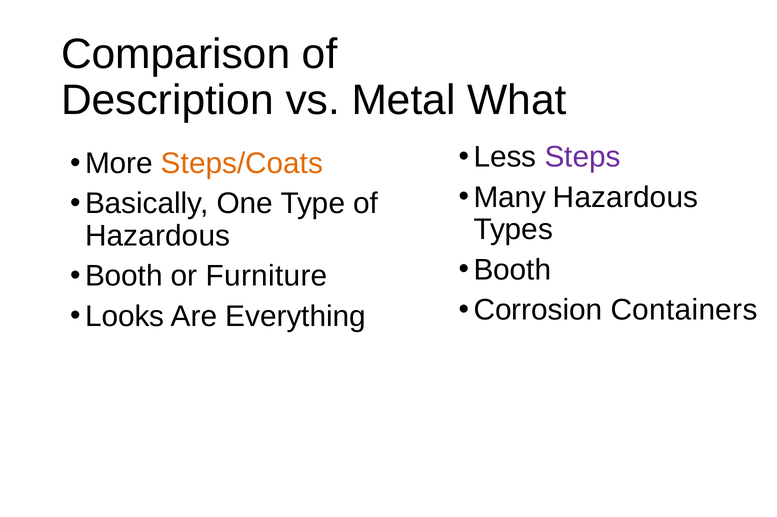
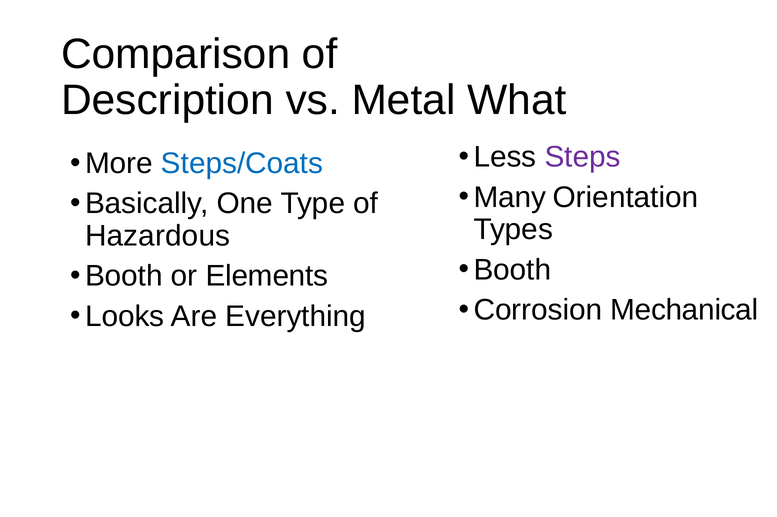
Steps/Coats colour: orange -> blue
Many Hazardous: Hazardous -> Orientation
Furniture: Furniture -> Elements
Containers: Containers -> Mechanical
